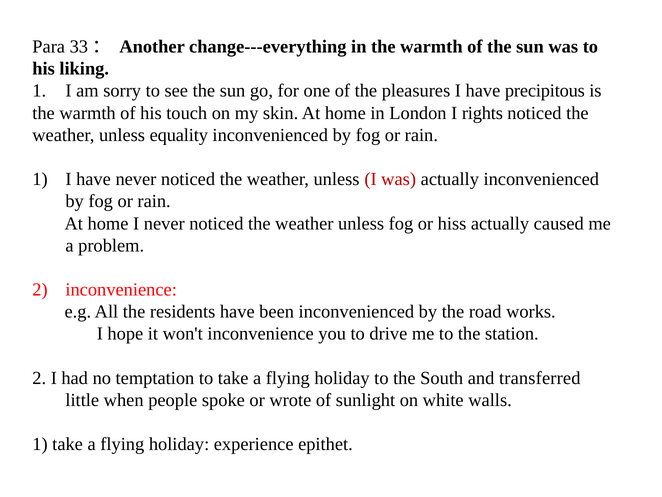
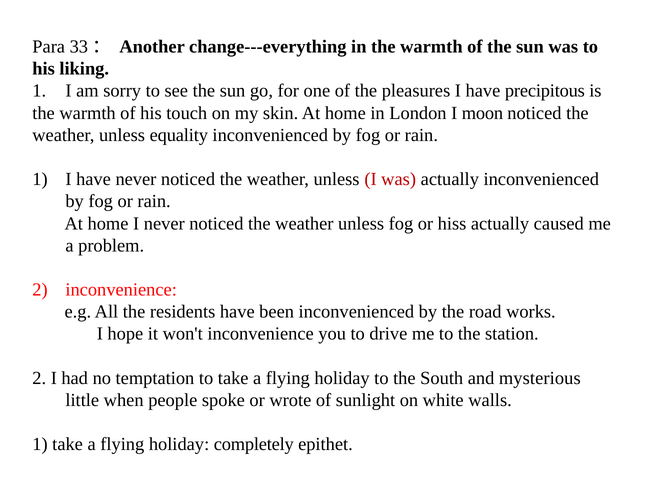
rights: rights -> moon
transferred: transferred -> mysterious
experience: experience -> completely
